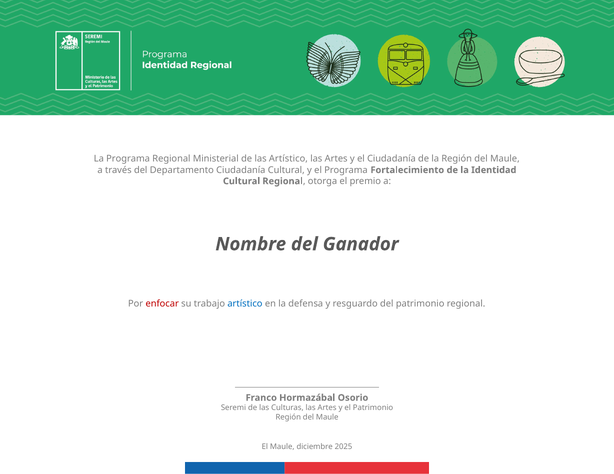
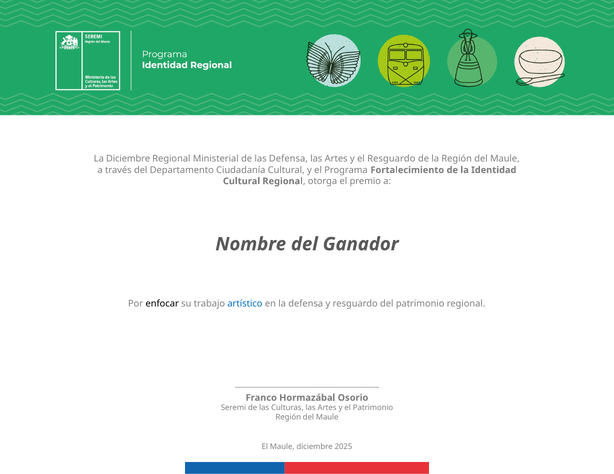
La Programa: Programa -> Diciembre
las Artístico: Artístico -> Defensa
el Ciudadanía: Ciudadanía -> Resguardo
enfocar colour: red -> black
